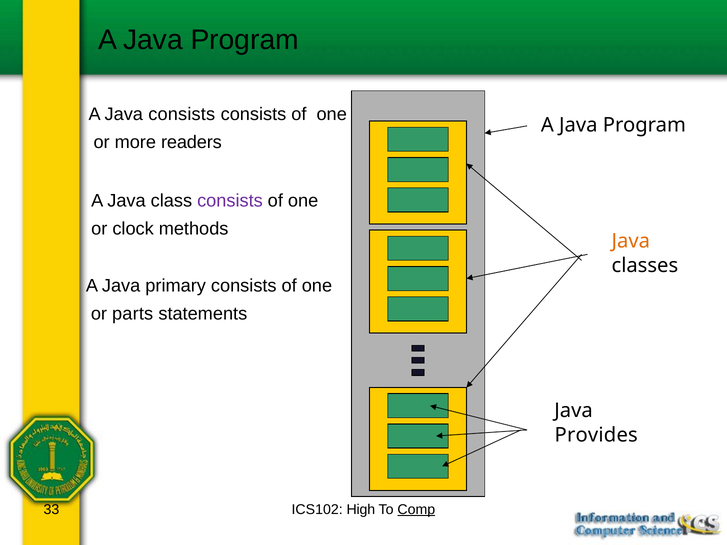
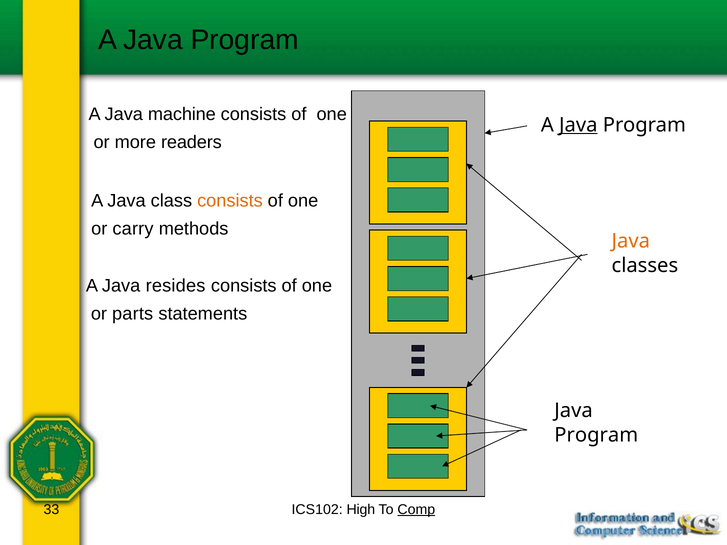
Java consists: consists -> machine
Java at (578, 125) underline: none -> present
consists at (230, 201) colour: purple -> orange
clock: clock -> carry
primary: primary -> resides
Provides at (596, 435): Provides -> Program
